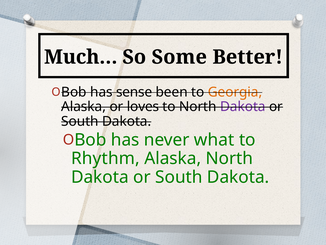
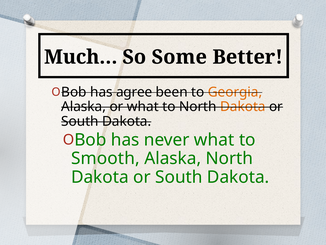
sense: sense -> agree
or loves: loves -> what
Dakota at (243, 107) colour: purple -> orange
Rhythm: Rhythm -> Smooth
